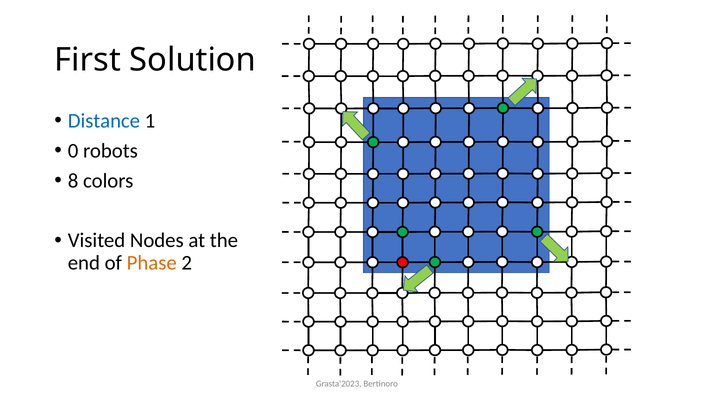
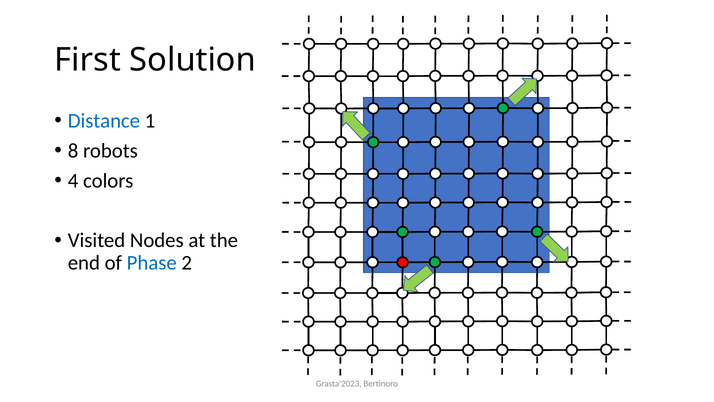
0: 0 -> 8
8: 8 -> 4
Phase colour: orange -> blue
